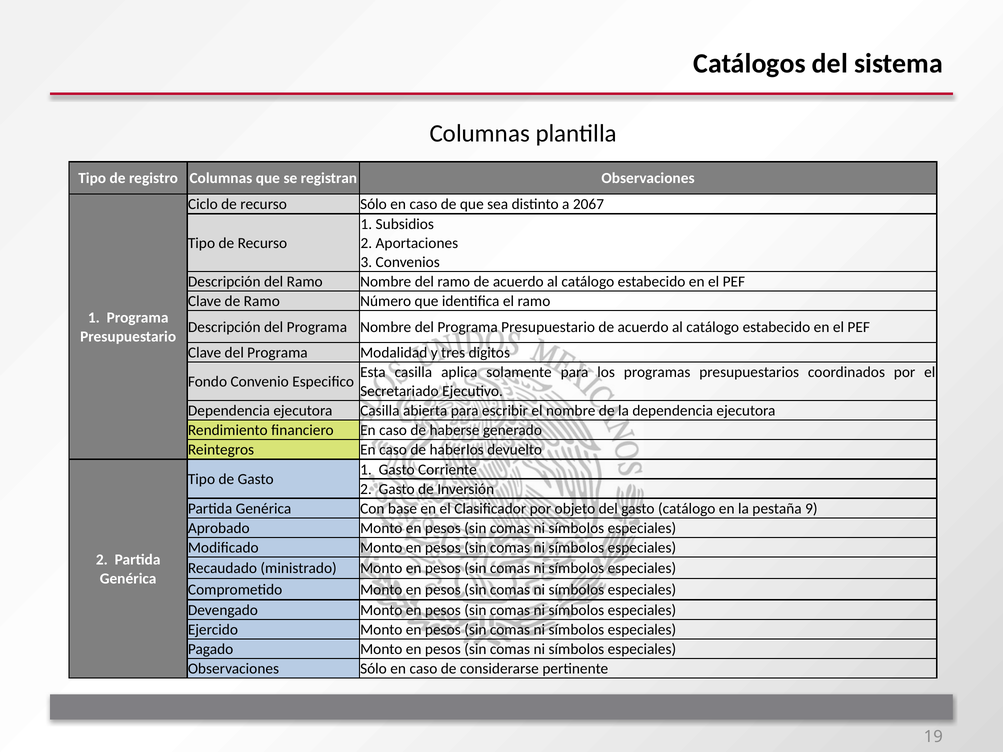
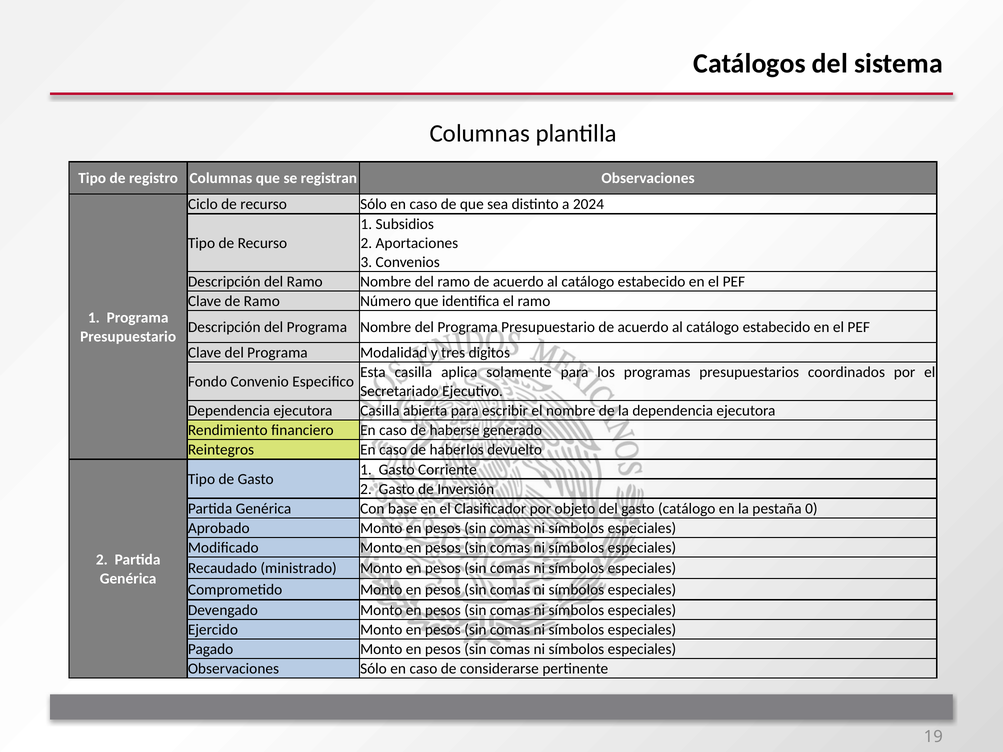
2067: 2067 -> 2024
9: 9 -> 0
